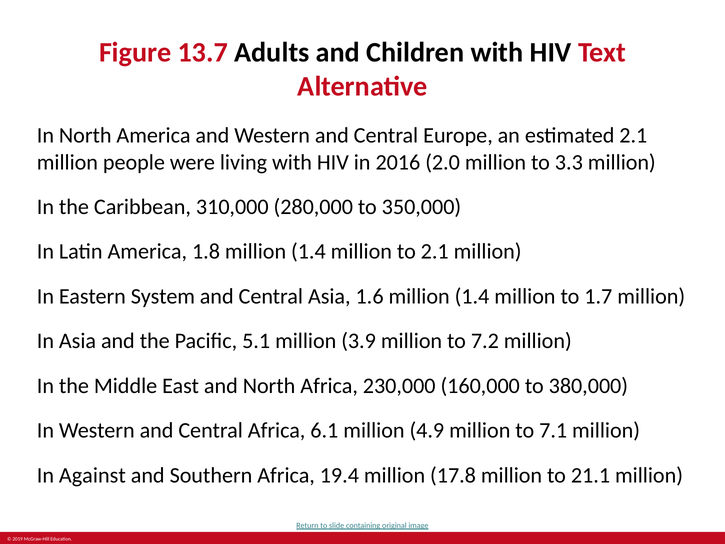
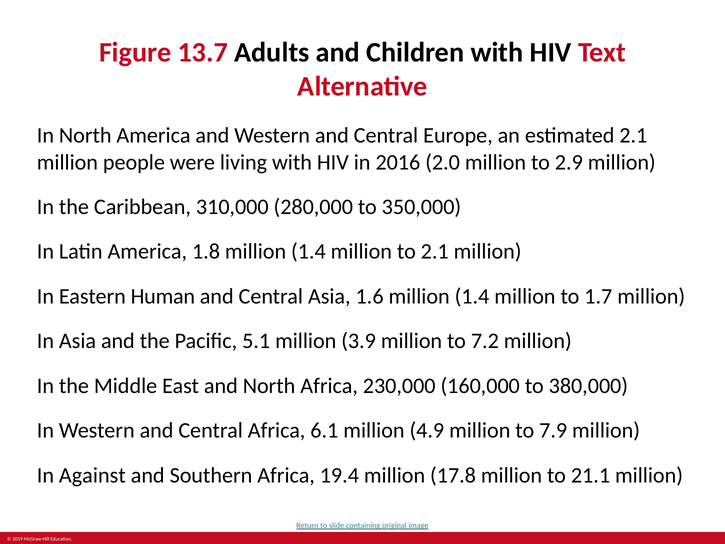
3.3: 3.3 -> 2.9
System: System -> Human
7.1: 7.1 -> 7.9
